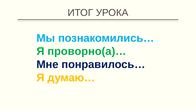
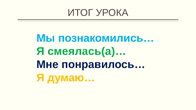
проворно(а)…: проворно(а)… -> смеялась(а)…
